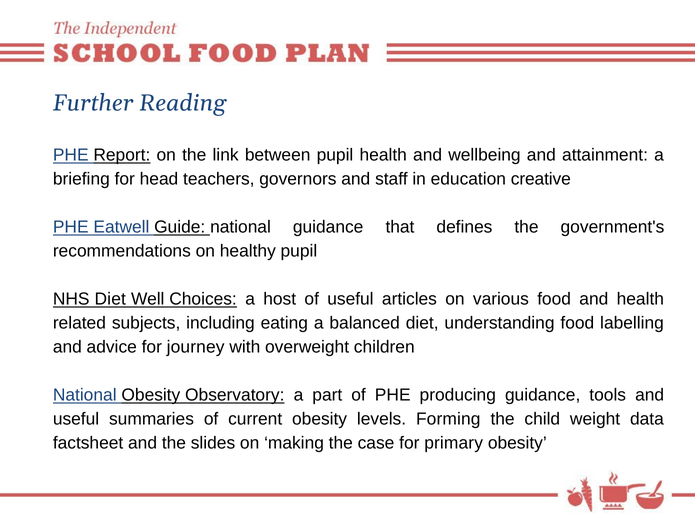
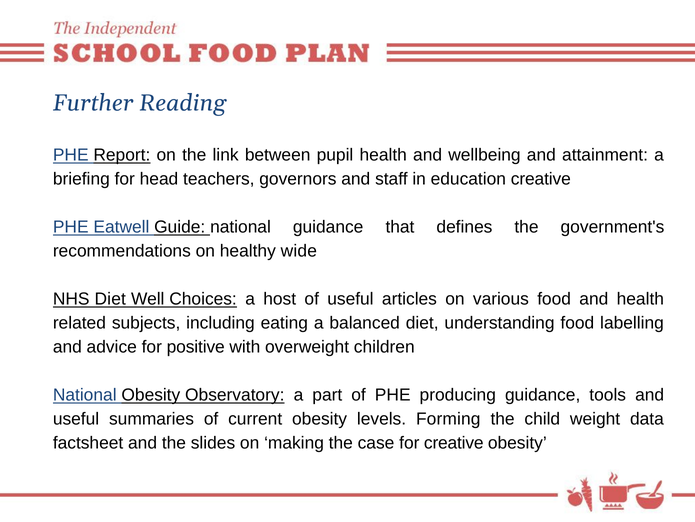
healthy pupil: pupil -> wide
journey: journey -> positive
for primary: primary -> creative
